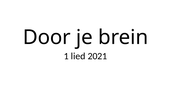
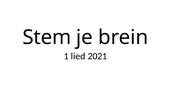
Door: Door -> Stem
